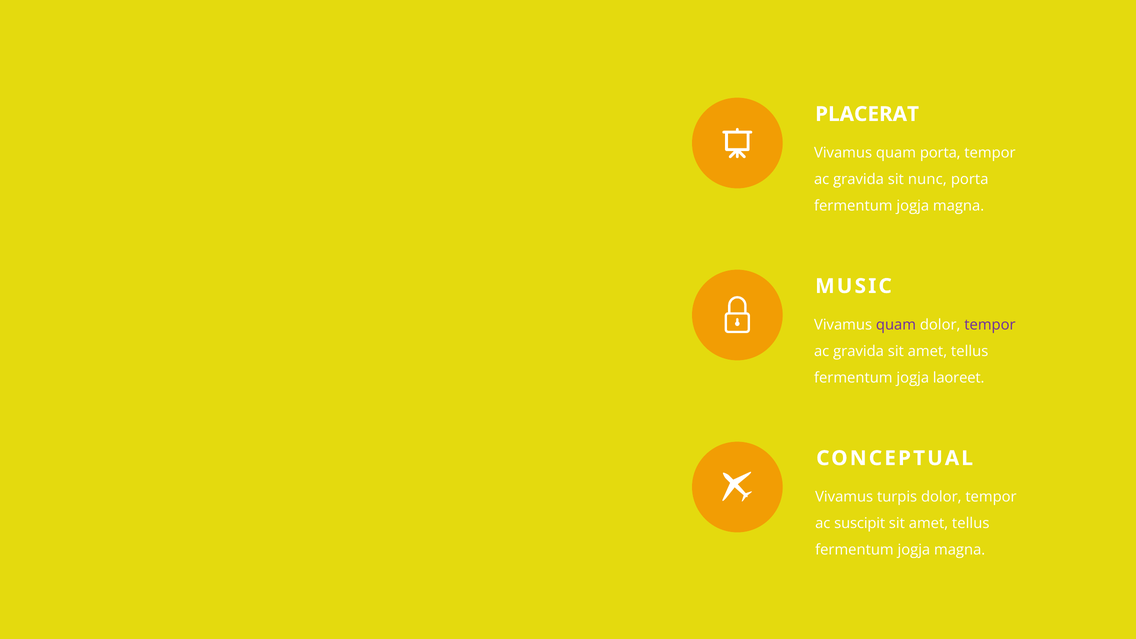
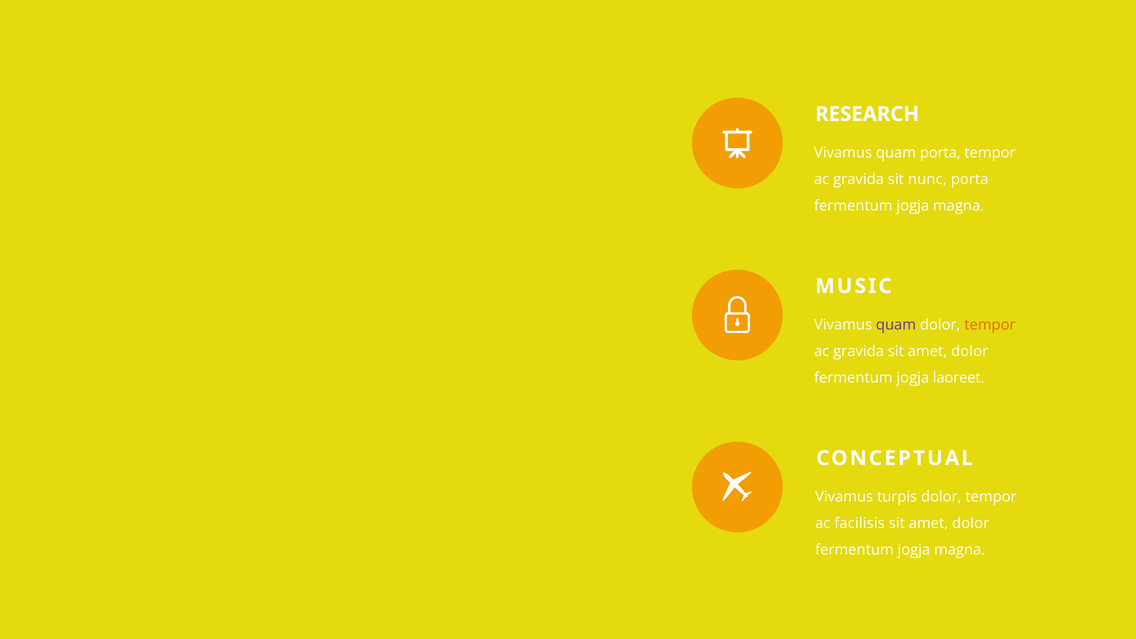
PLACERAT: PLACERAT -> RESEARCH
tempor at (990, 325) colour: purple -> orange
gravida sit amet tellus: tellus -> dolor
suscipit: suscipit -> facilisis
tellus at (971, 523): tellus -> dolor
